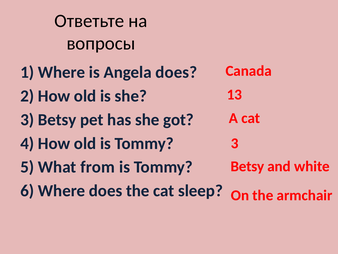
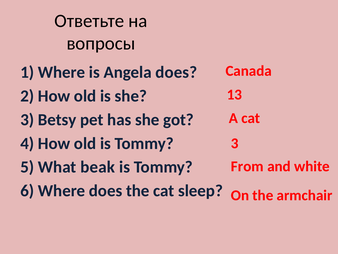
from: from -> beak
Betsy at (247, 166): Betsy -> From
